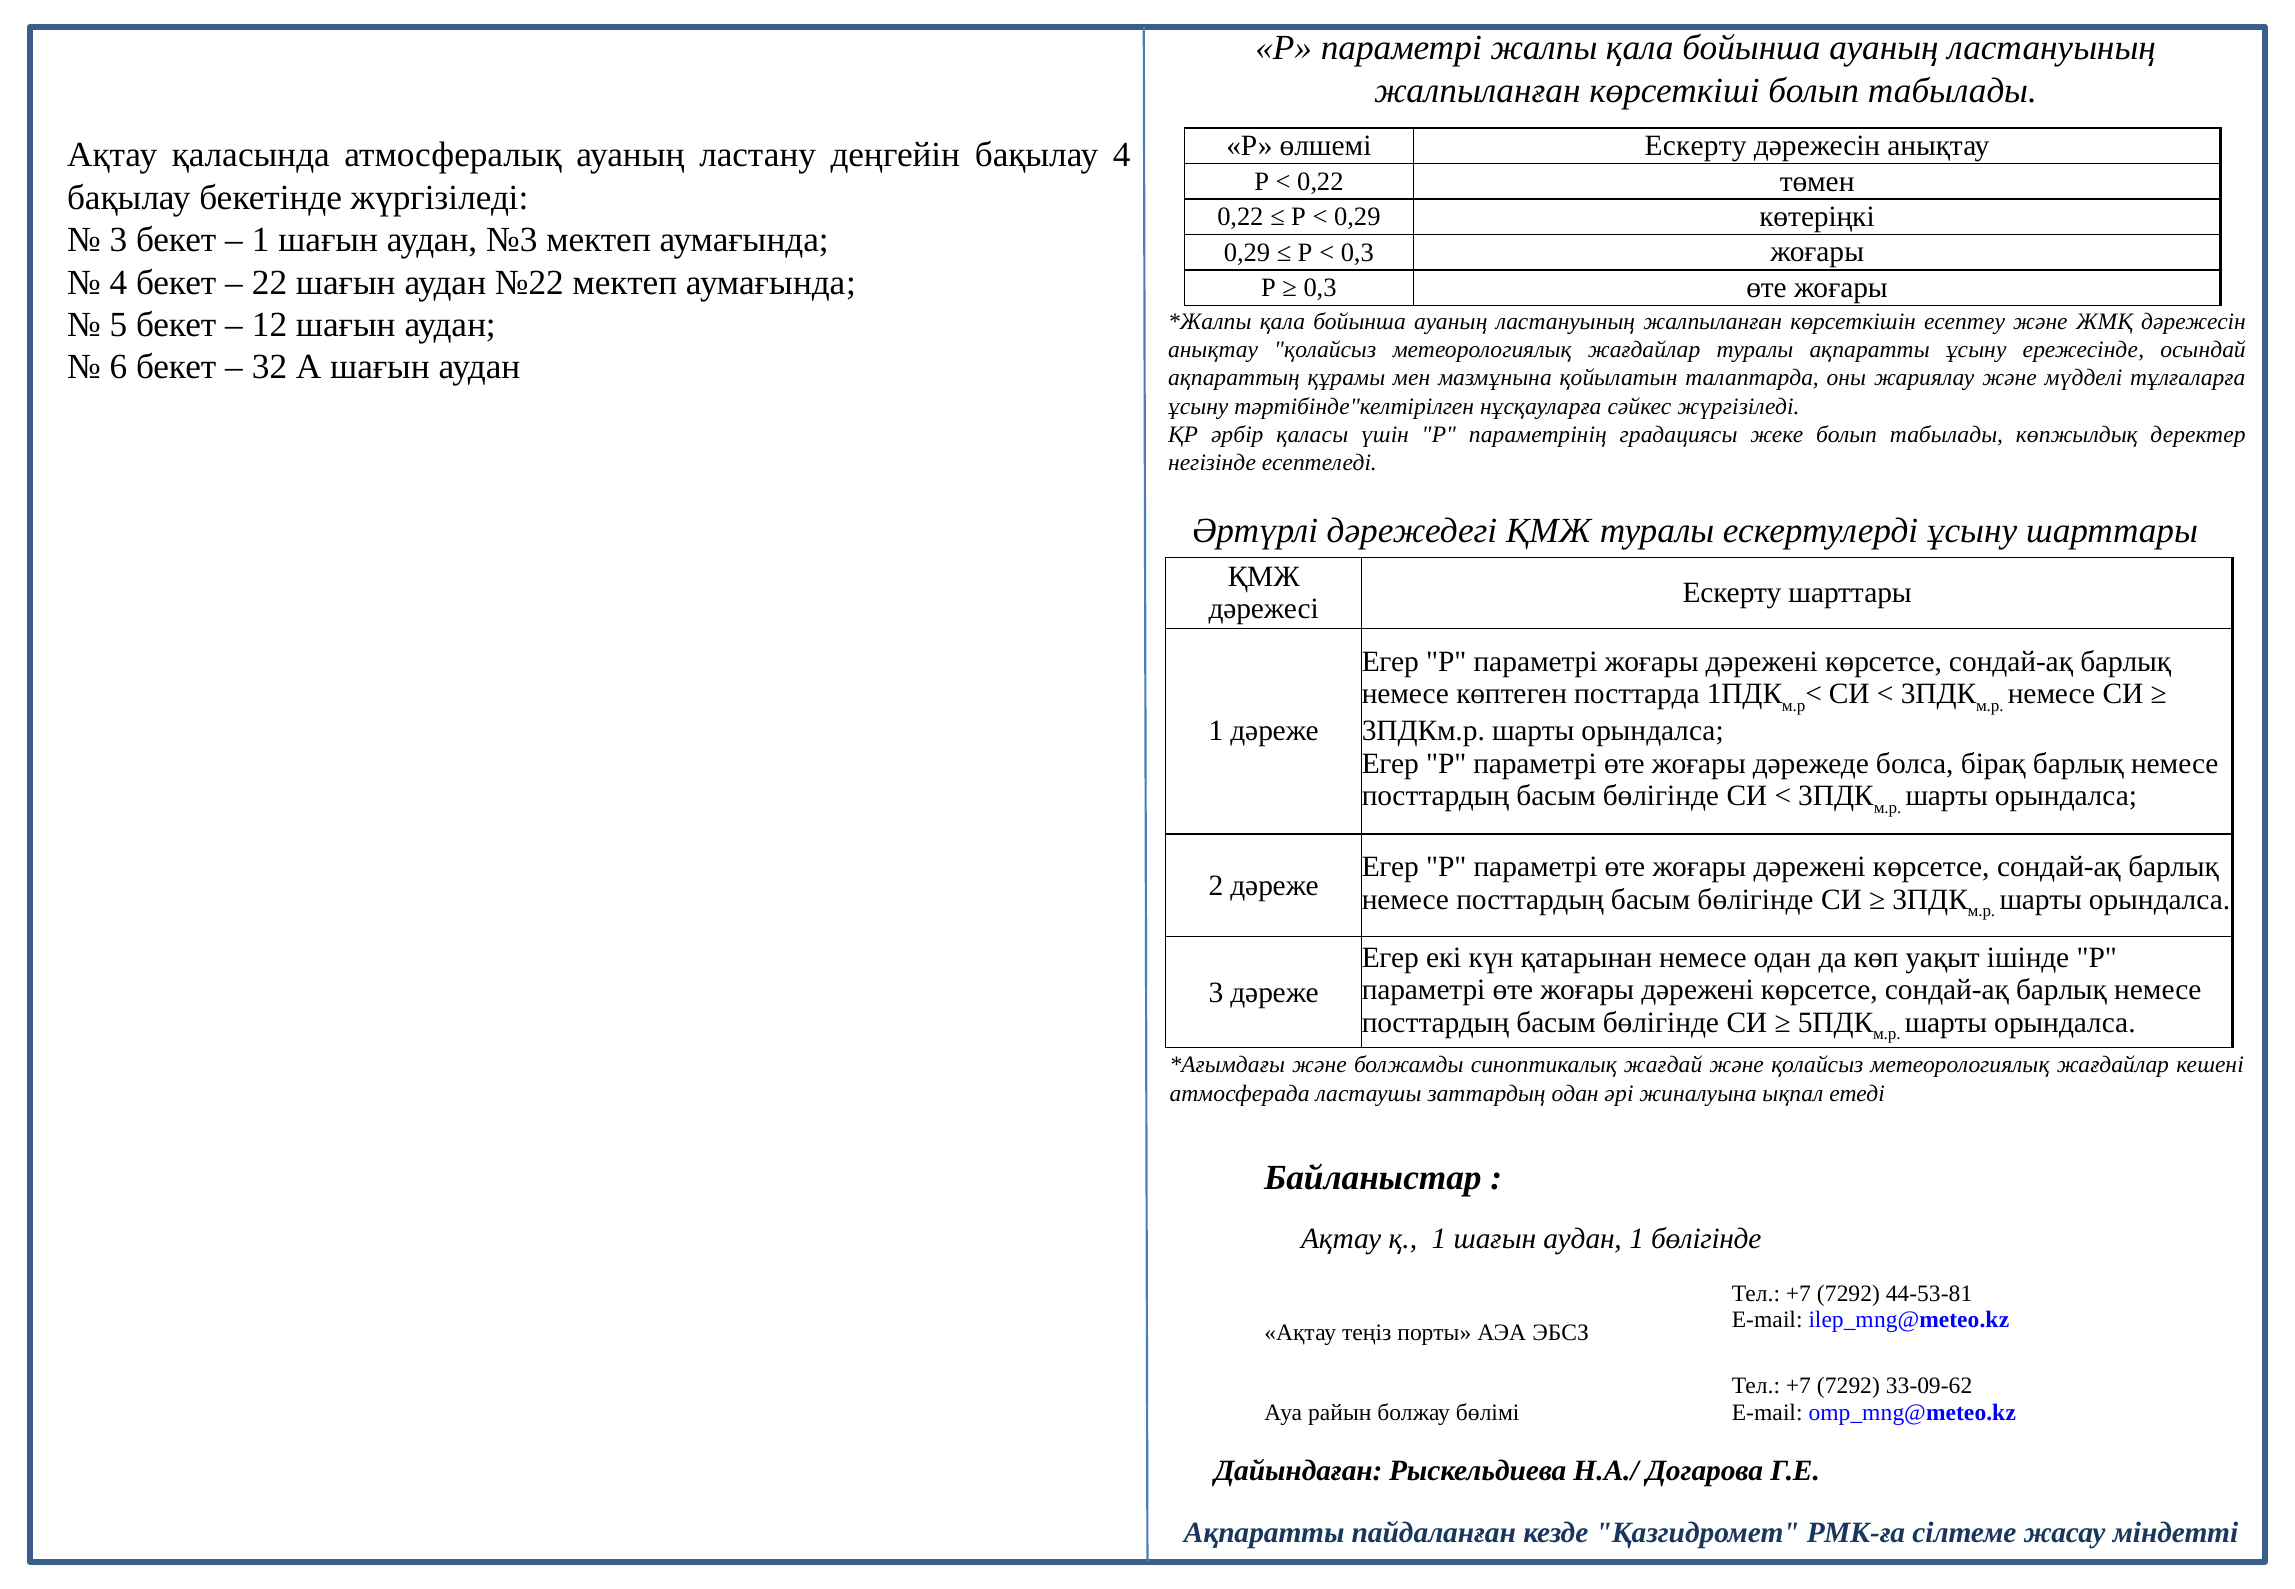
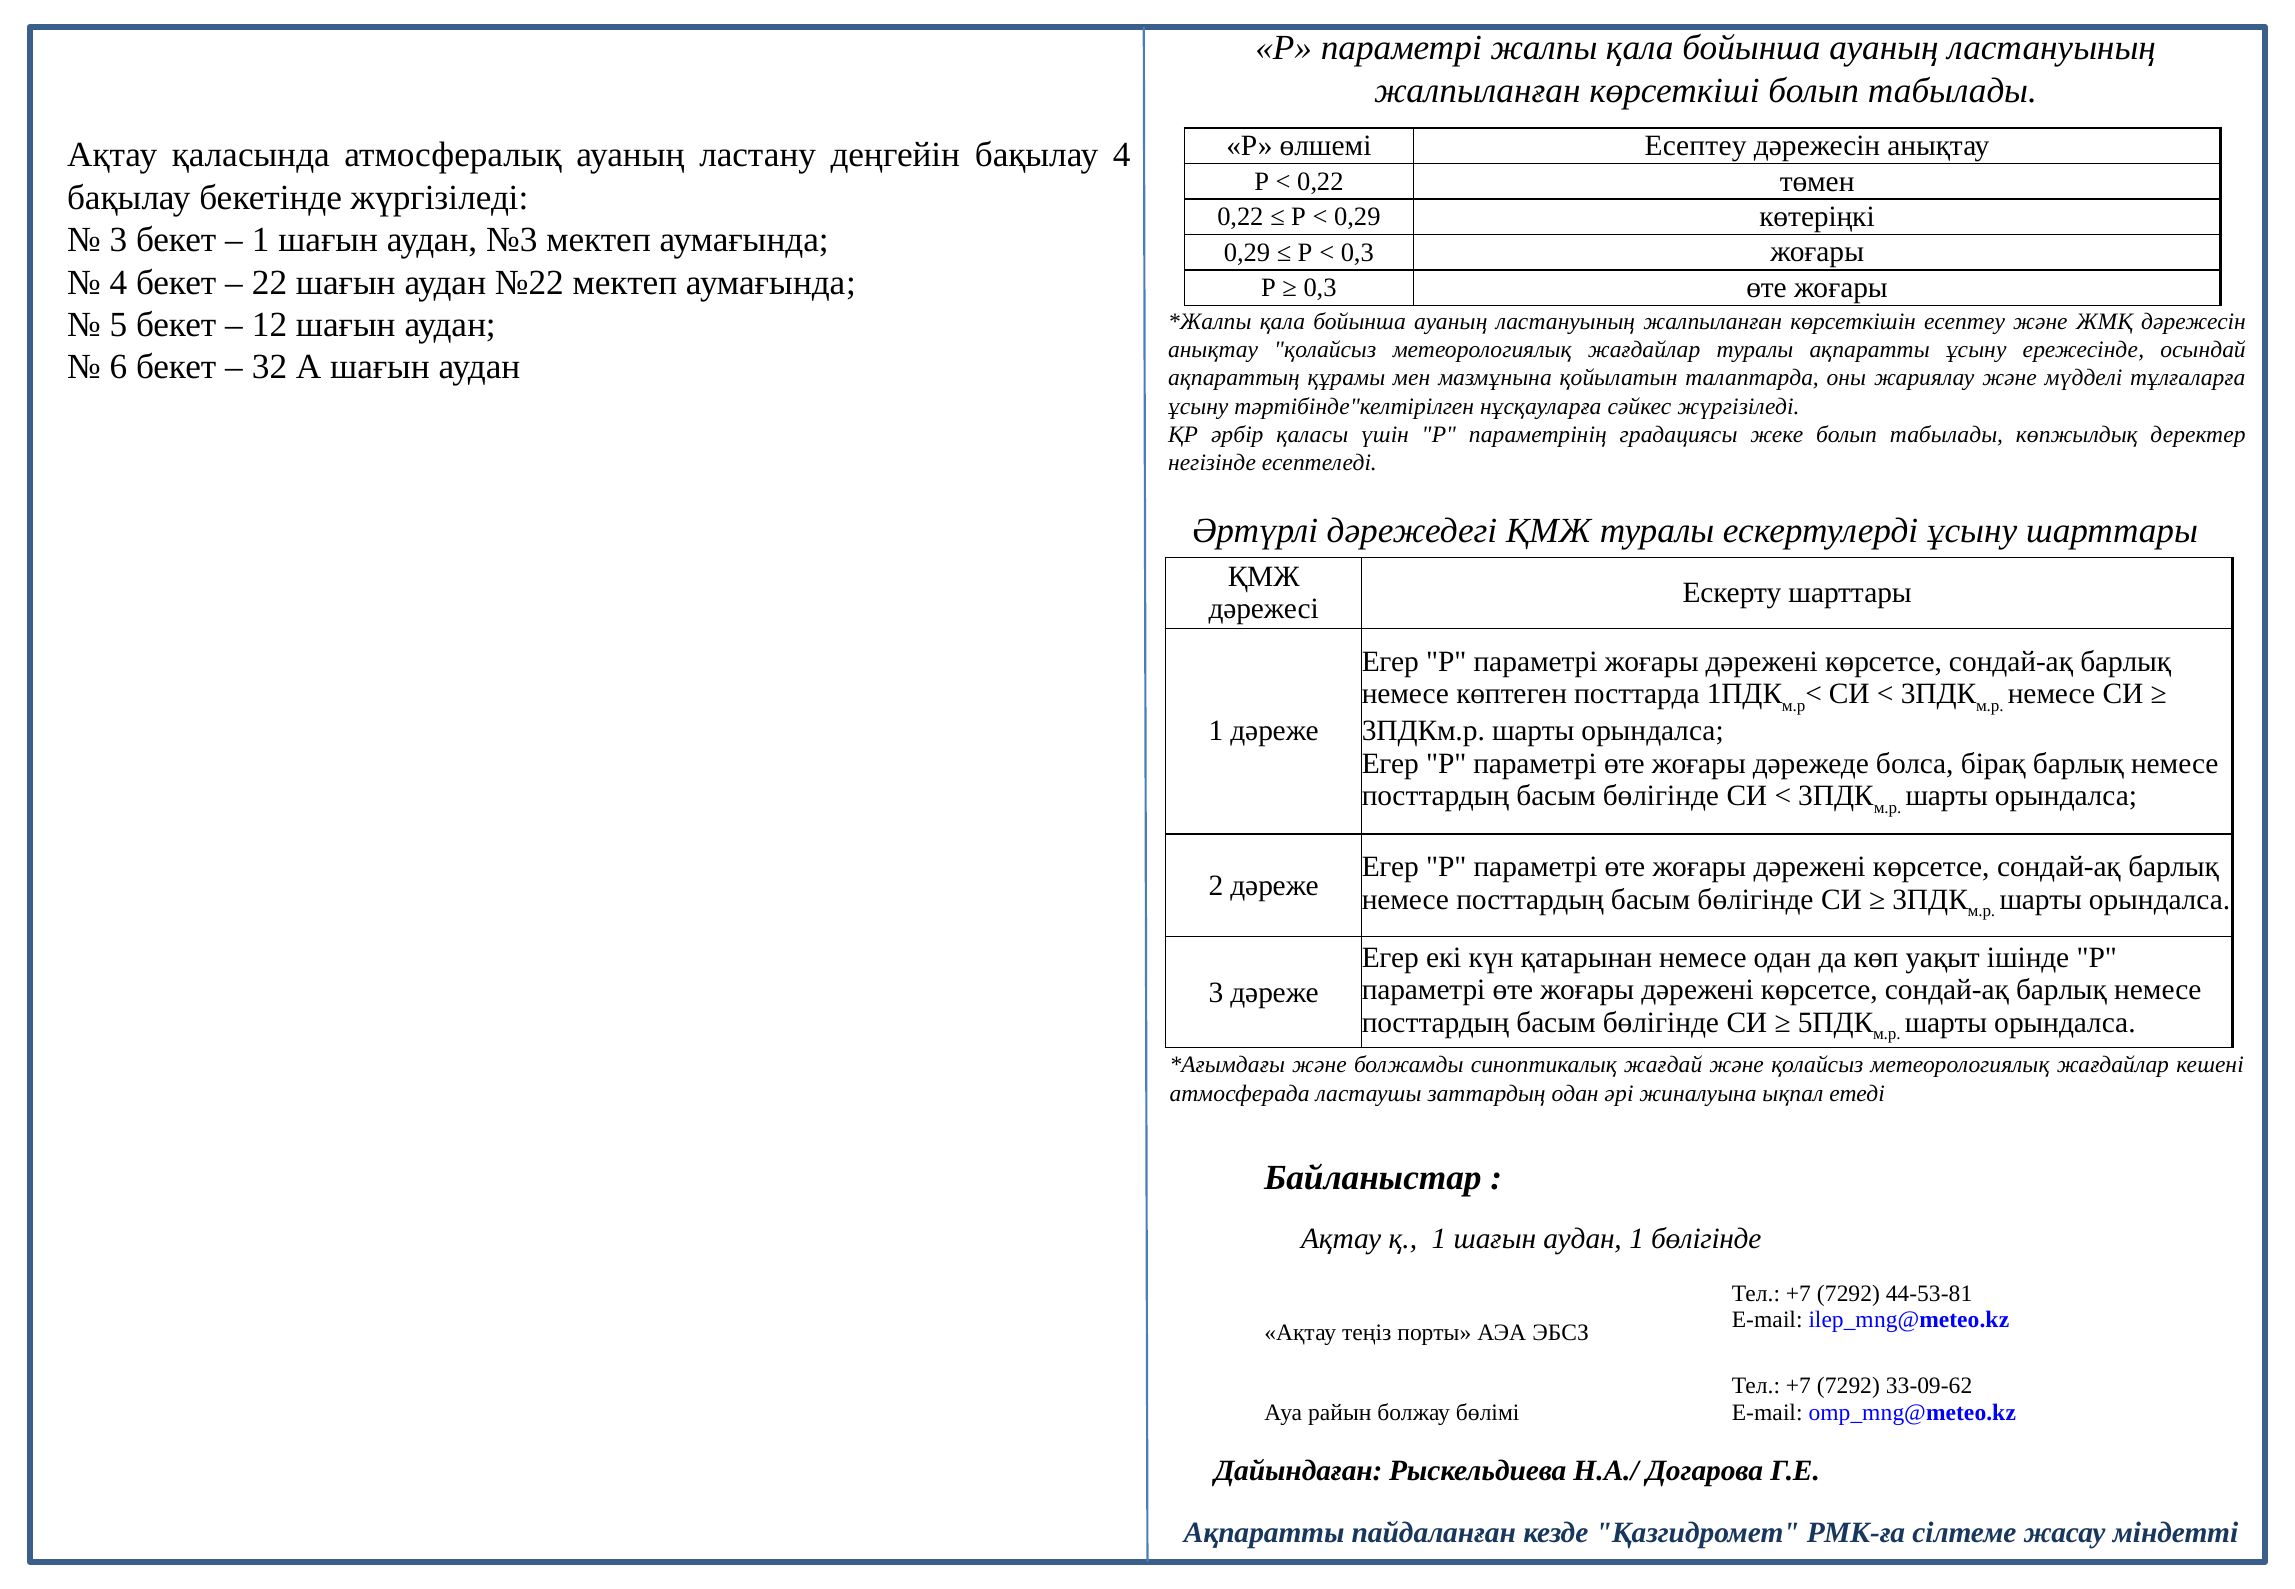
өлшемі Ескерту: Ескерту -> Есептеу
